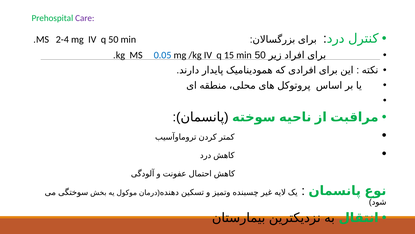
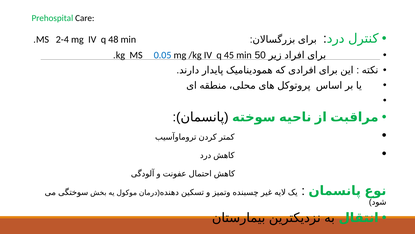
Care colour: purple -> black
q 50: 50 -> 48
15: 15 -> 45
